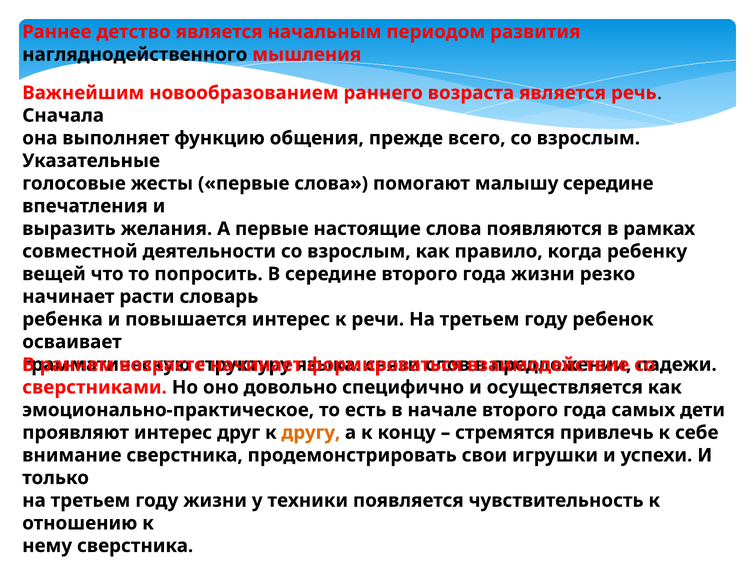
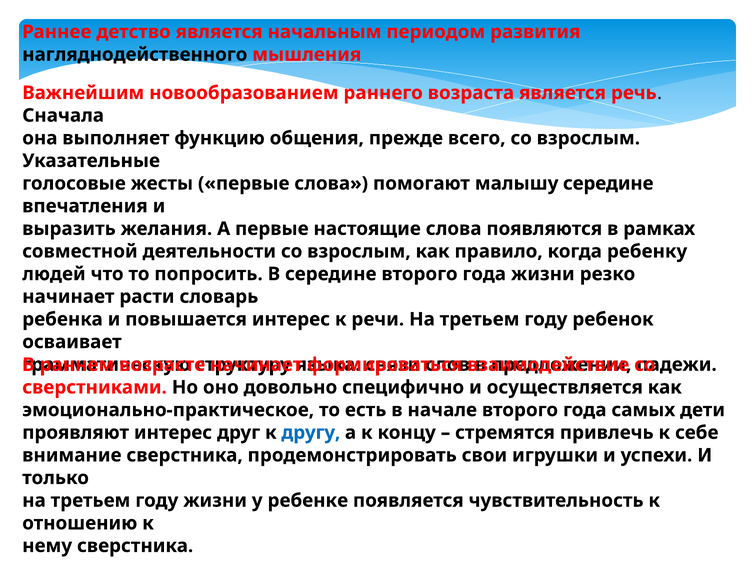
вещей: вещей -> людей
другу colour: orange -> blue
техники: техники -> ребенке
